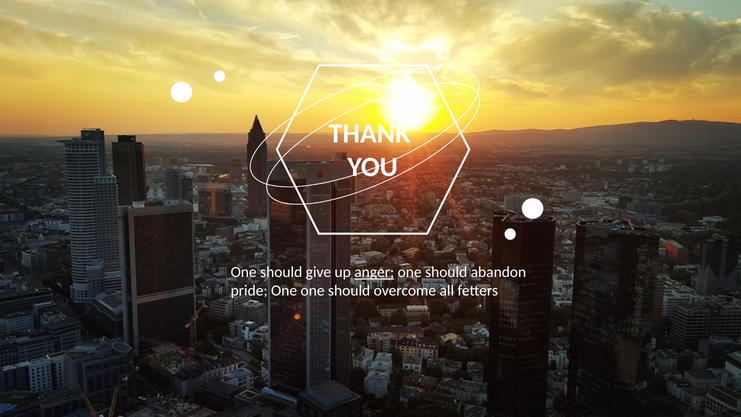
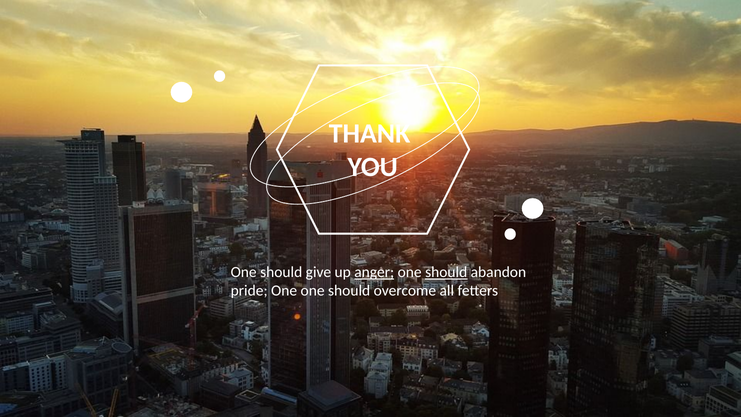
should at (446, 272) underline: none -> present
